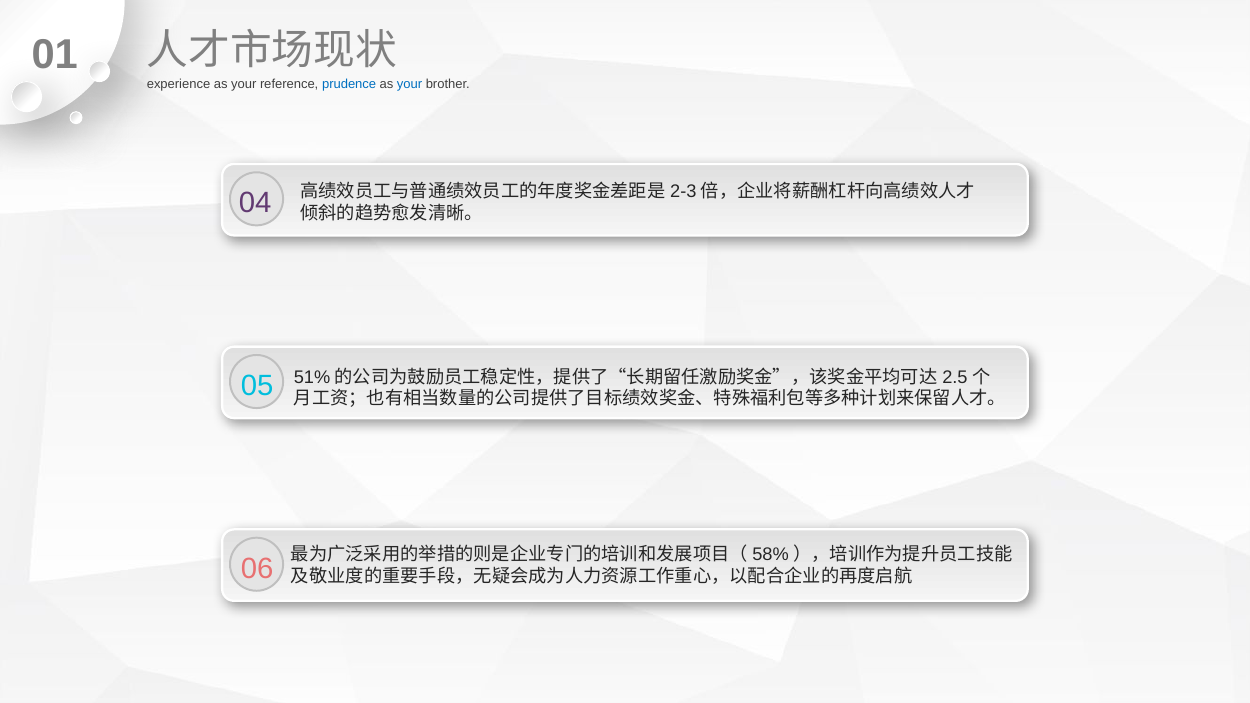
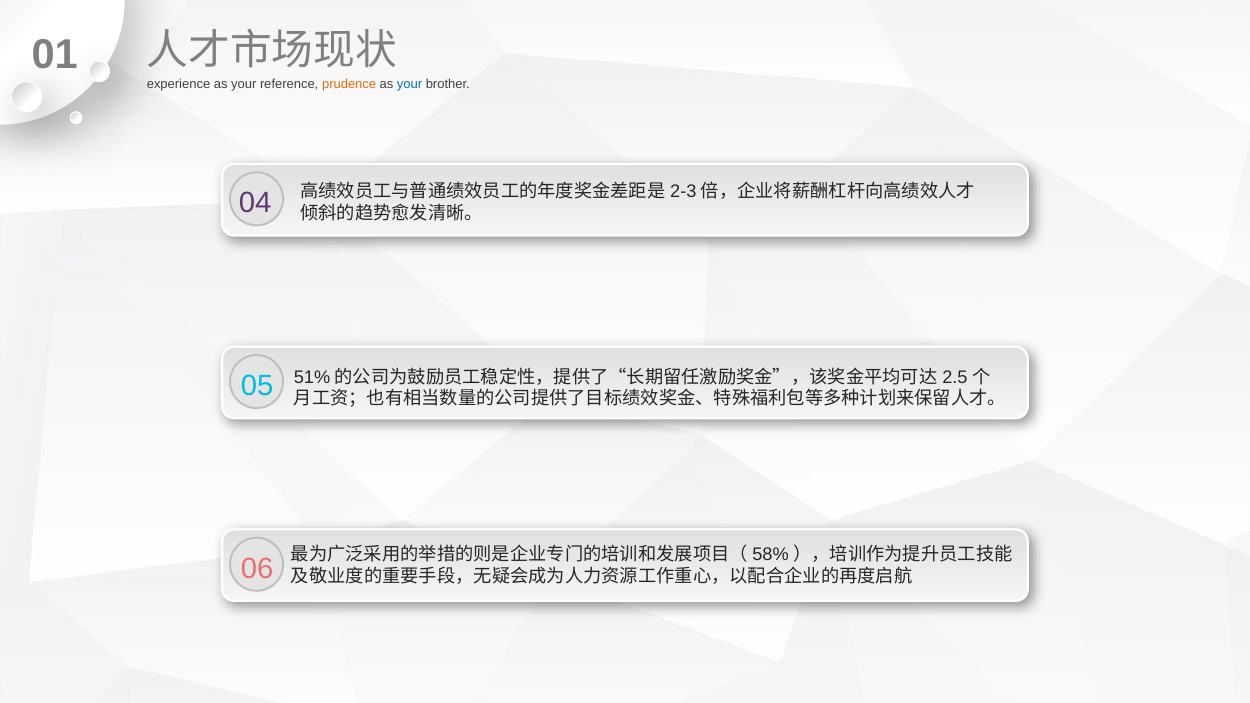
prudence colour: blue -> orange
